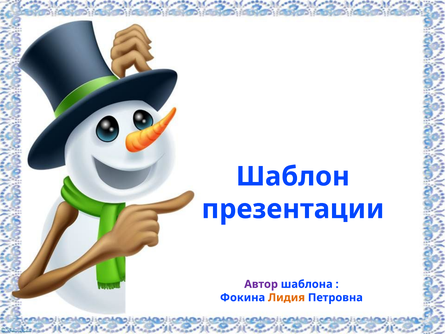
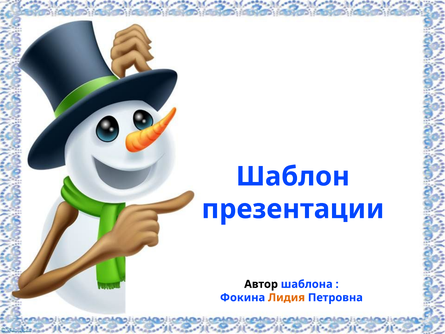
Автор colour: purple -> black
